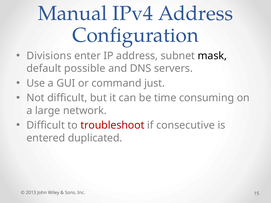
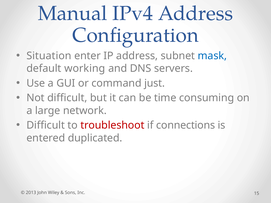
Divisions: Divisions -> Situation
mask colour: black -> blue
possible: possible -> working
consecutive: consecutive -> connections
